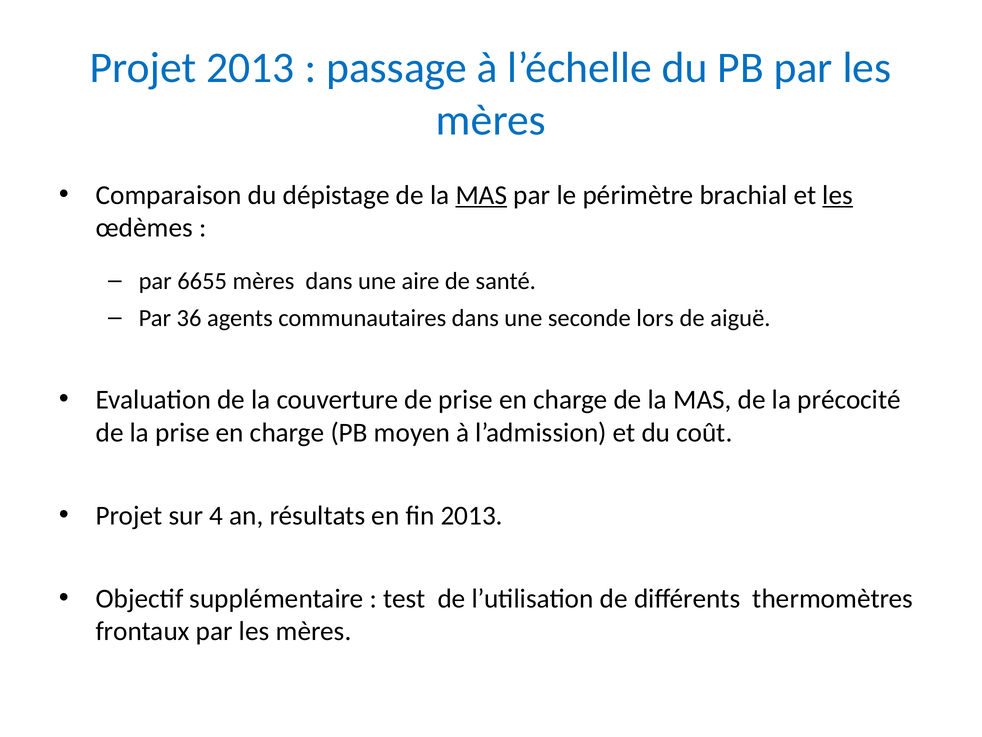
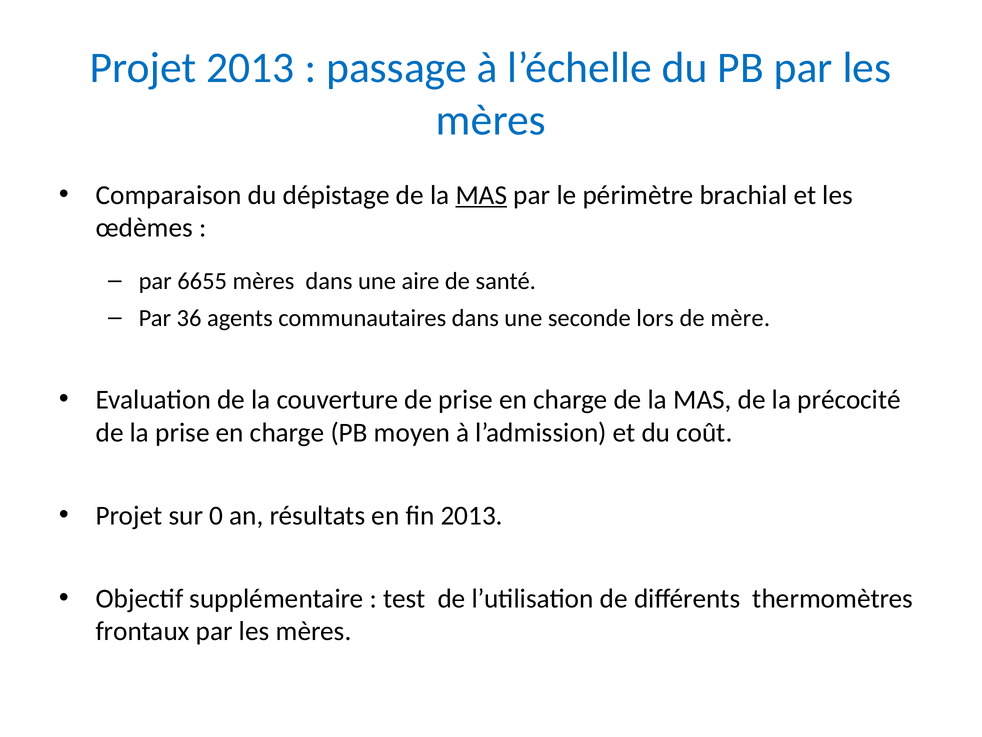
les at (838, 195) underline: present -> none
aiguë: aiguë -> mère
4: 4 -> 0
